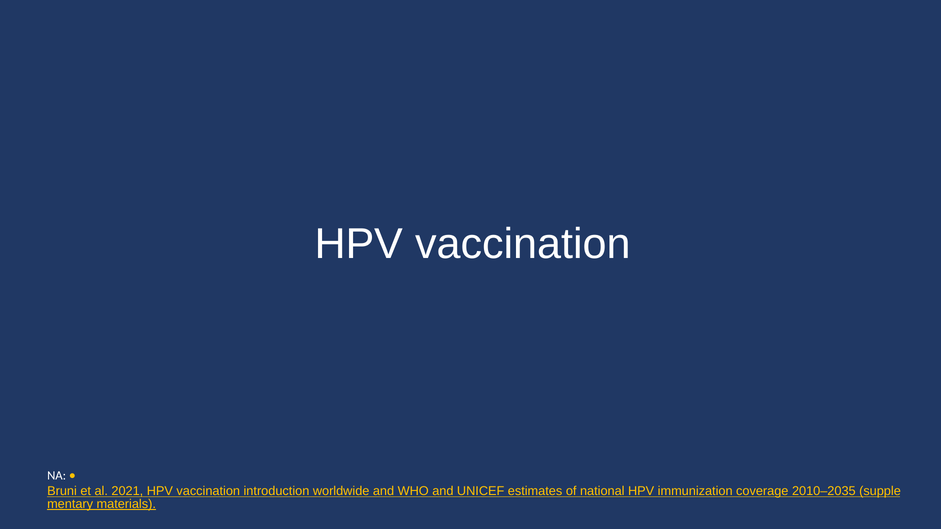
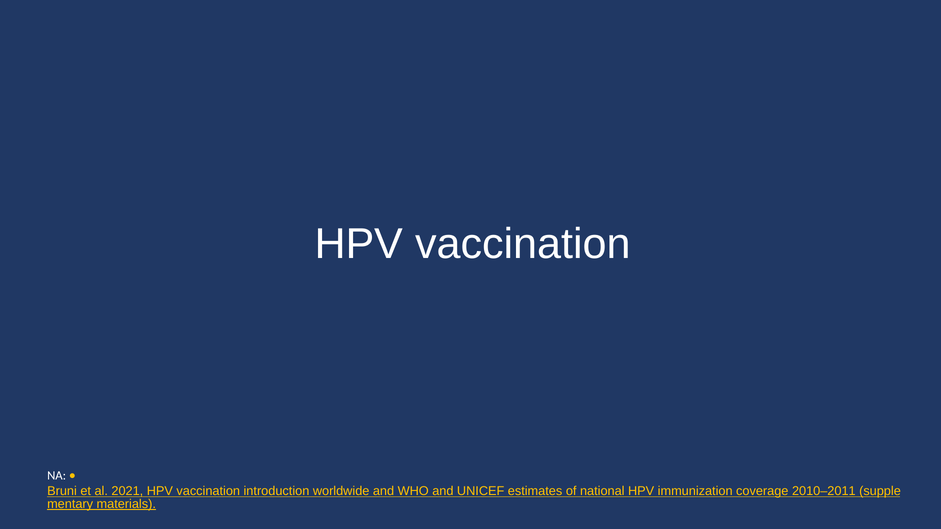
2010–2035: 2010–2035 -> 2010–2011
